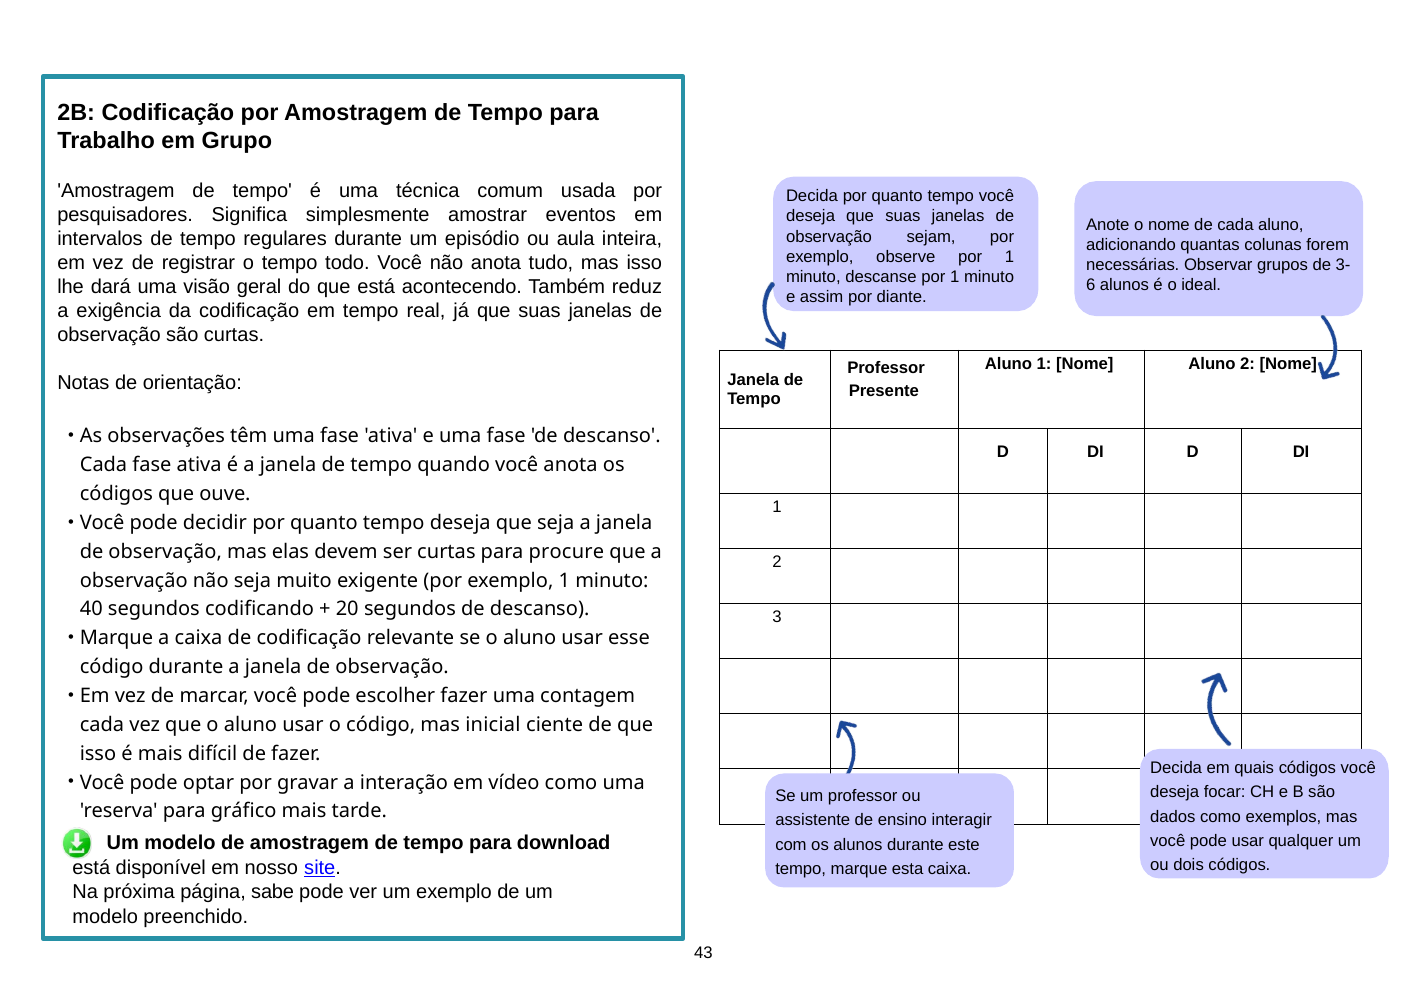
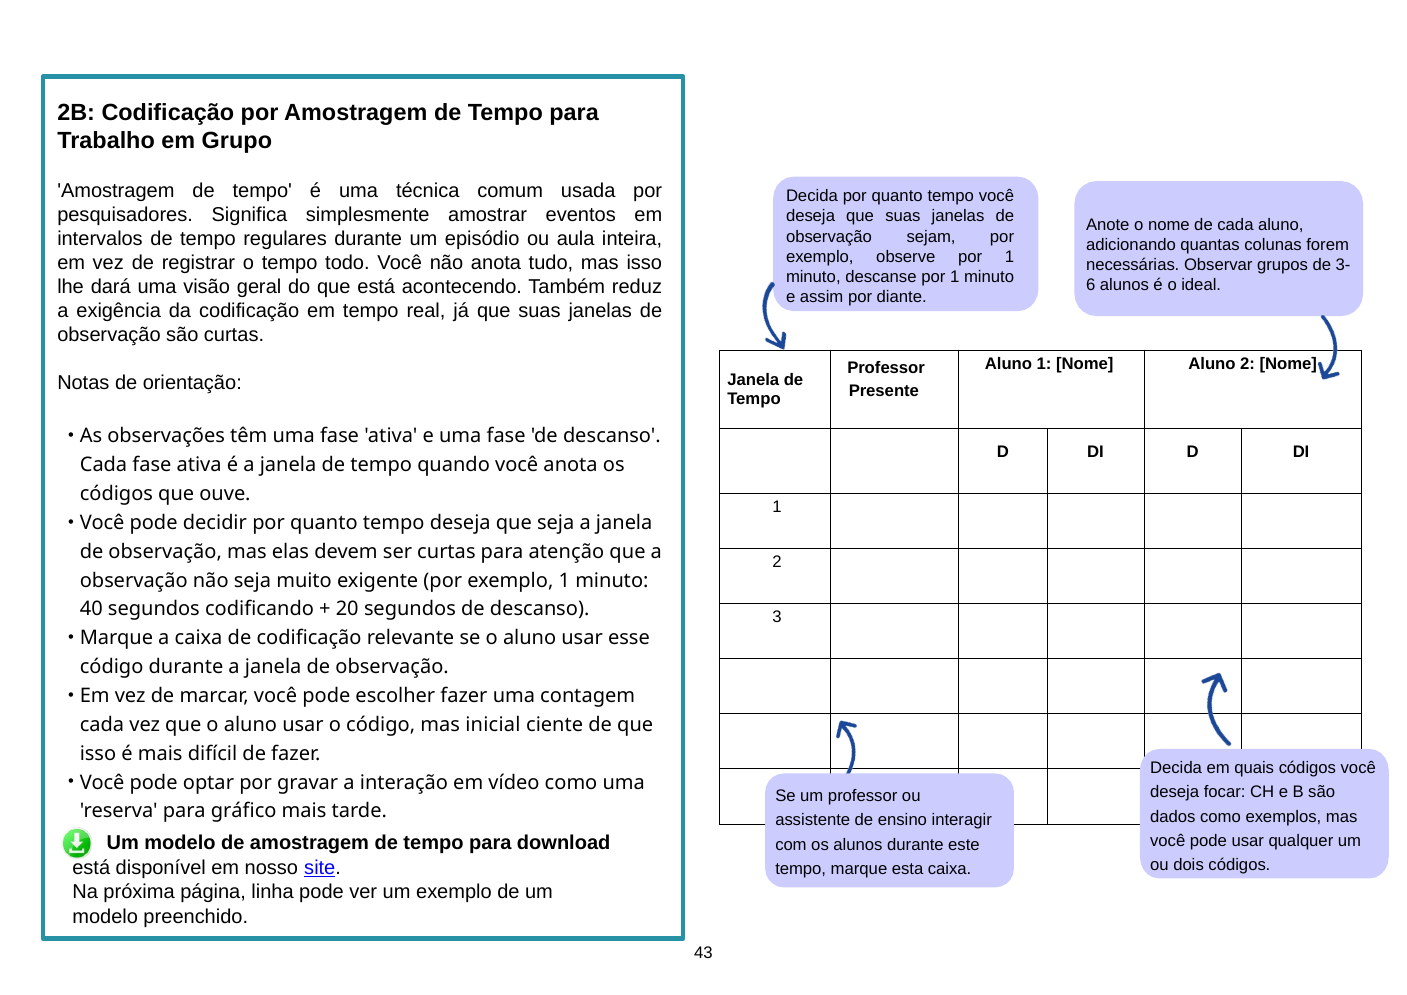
procure: procure -> atenção
sabe: sabe -> linha
